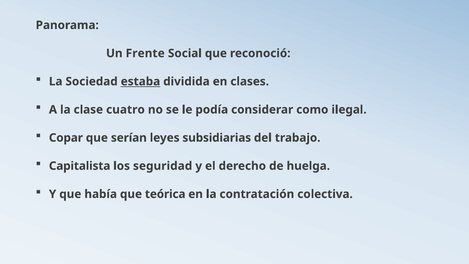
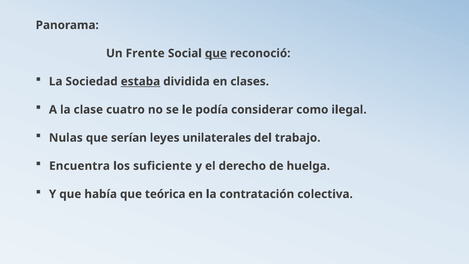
que at (216, 53) underline: none -> present
Copar: Copar -> Nulas
subsidiarias: subsidiarias -> unilaterales
Capitalista: Capitalista -> Encuentra
seguridad: seguridad -> suficiente
